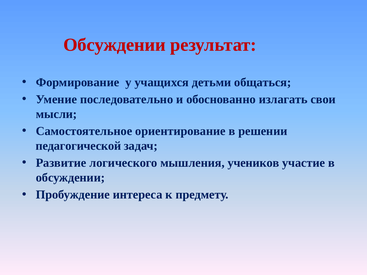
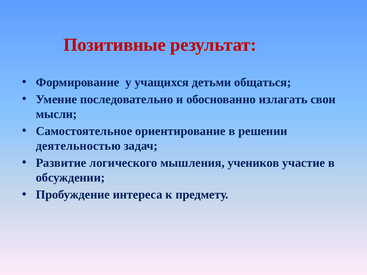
Обсуждении at (114, 45): Обсуждении -> Позитивные
педагогической: педагогической -> деятельностью
